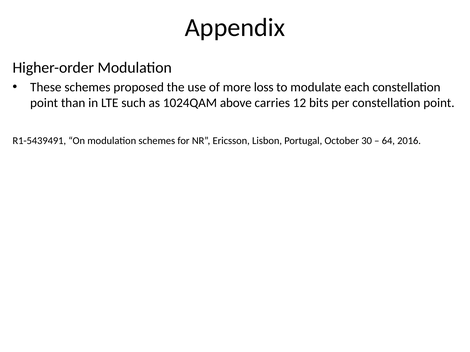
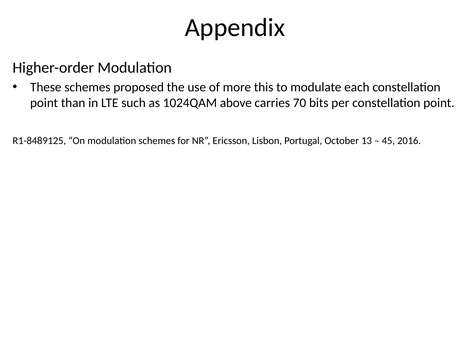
loss: loss -> this
12: 12 -> 70
R1-5439491: R1-5439491 -> R1-8489125
30: 30 -> 13
64: 64 -> 45
